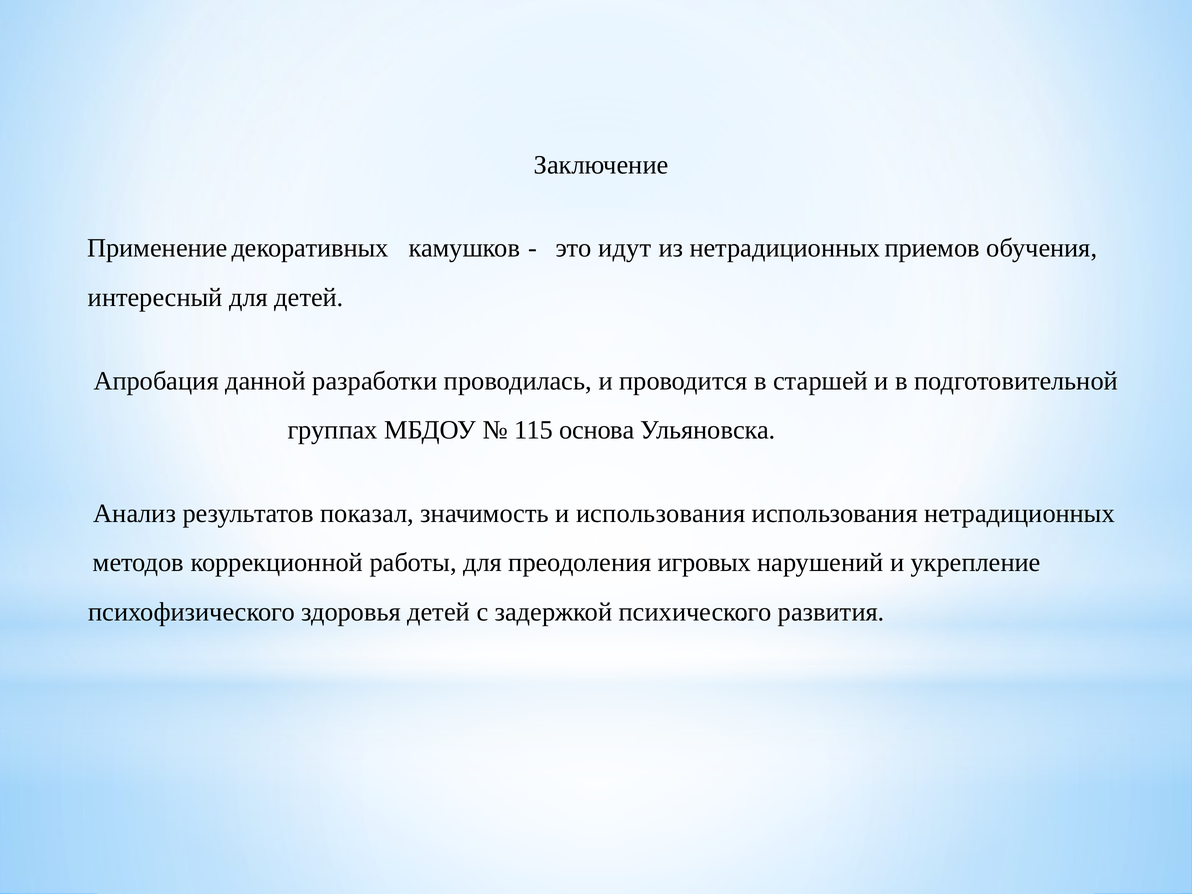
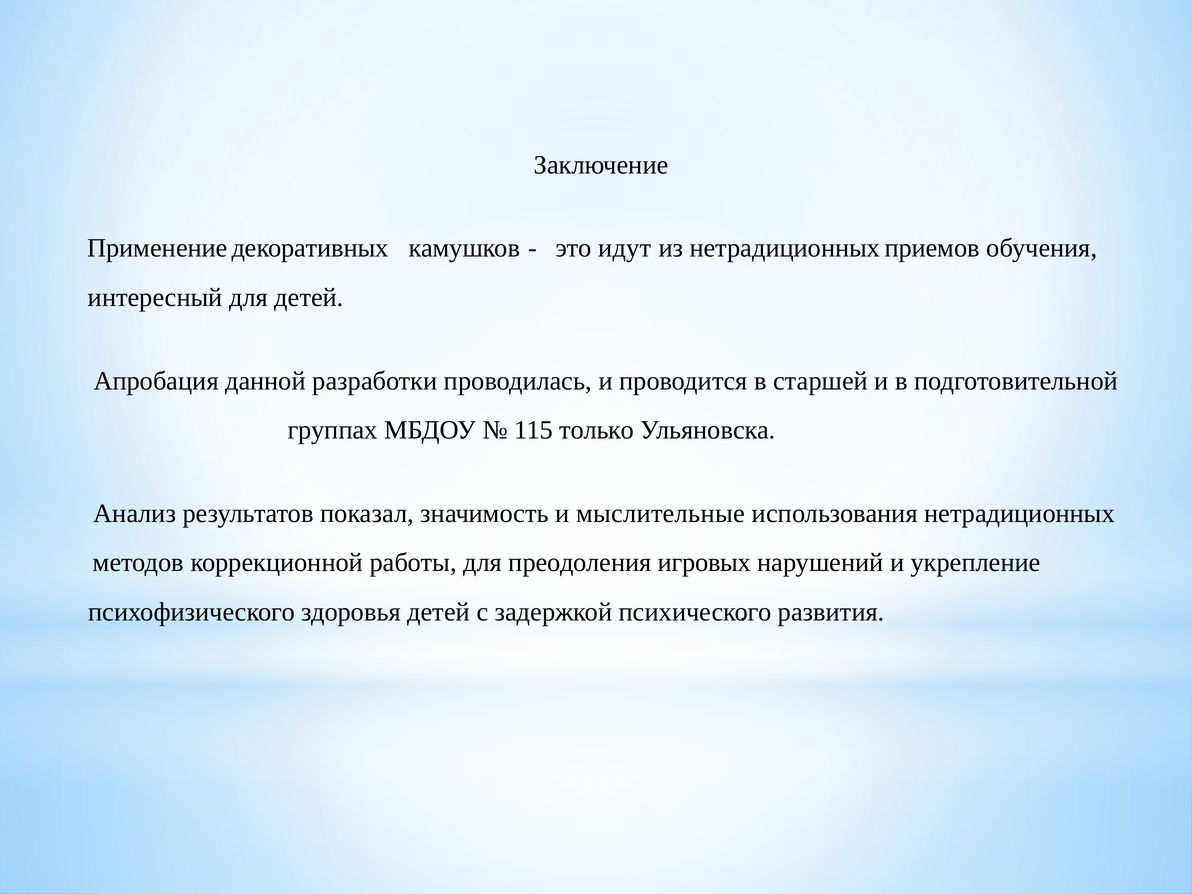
основа: основа -> только
и использования: использования -> мыслительные
